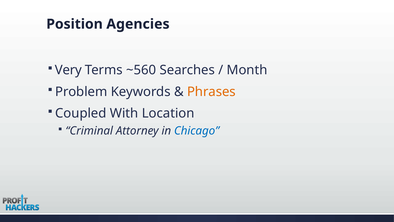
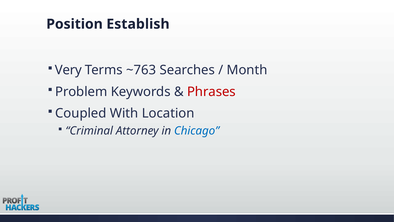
Agencies: Agencies -> Establish
~560: ~560 -> ~763
Phrases colour: orange -> red
